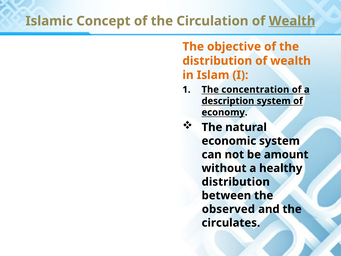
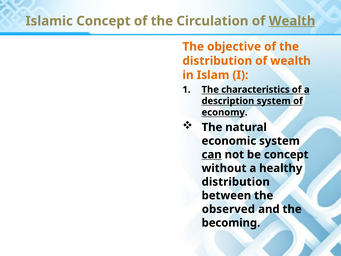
concentration: concentration -> characteristics
can underline: none -> present
be amount: amount -> concept
circulates: circulates -> becoming
